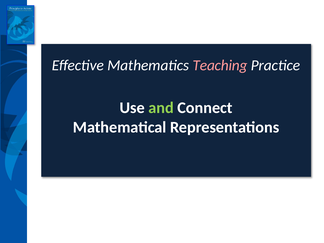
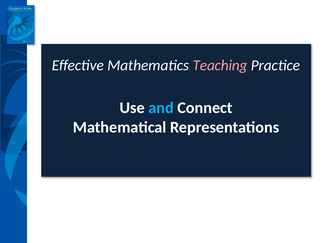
and colour: light green -> light blue
